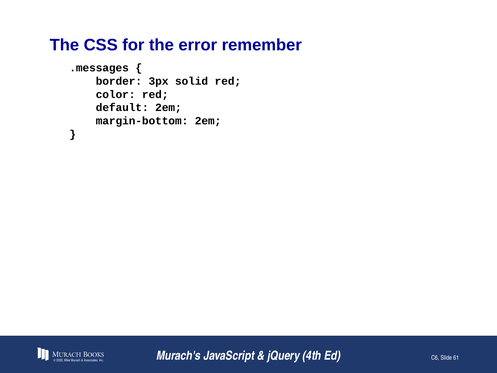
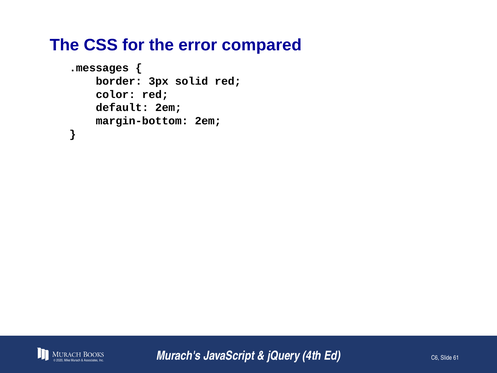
remember: remember -> compared
